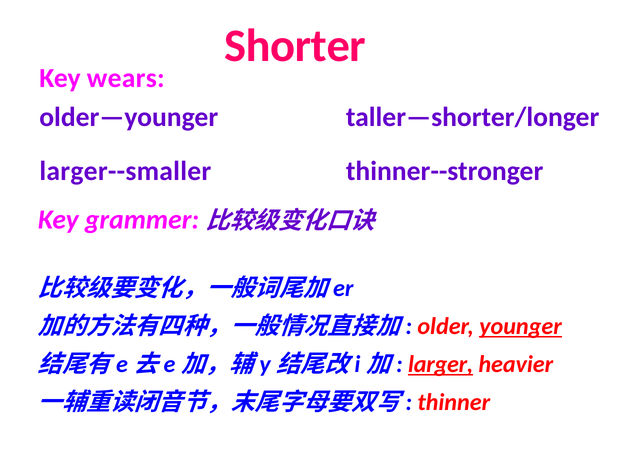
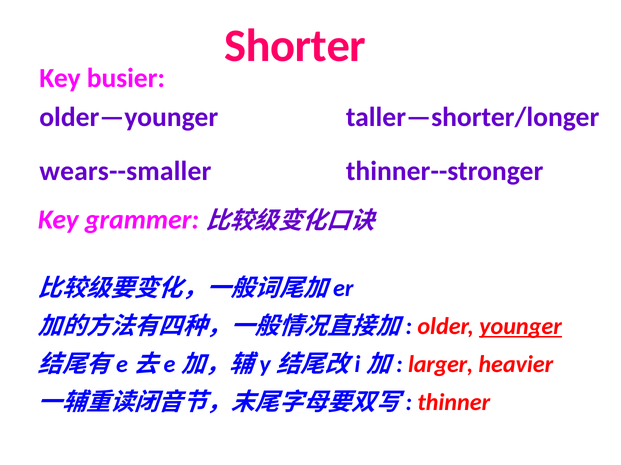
wears: wears -> busier
larger--smaller: larger--smaller -> wears--smaller
larger underline: present -> none
